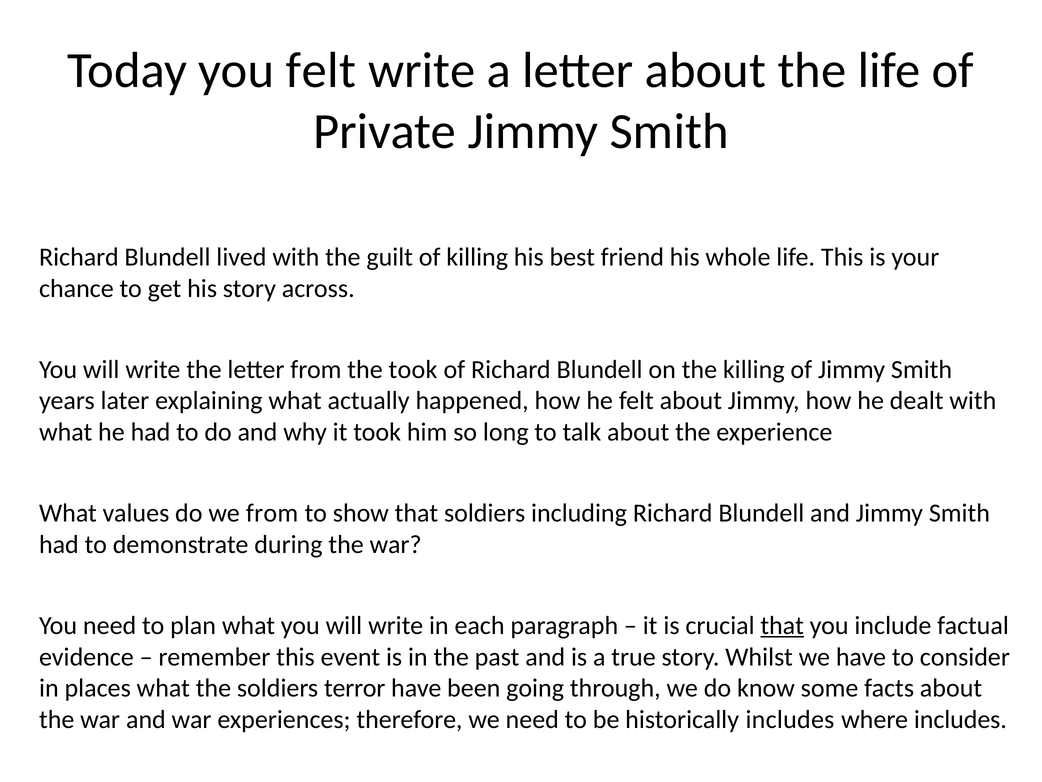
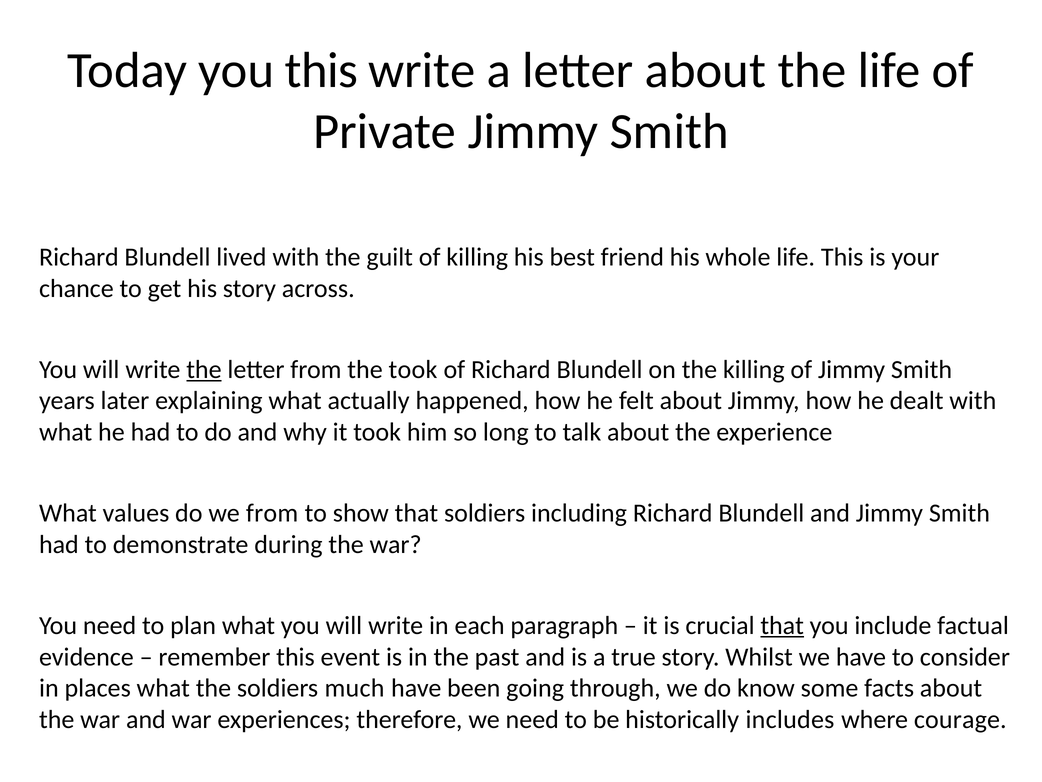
you felt: felt -> this
the at (204, 369) underline: none -> present
terror: terror -> much
where includes: includes -> courage
